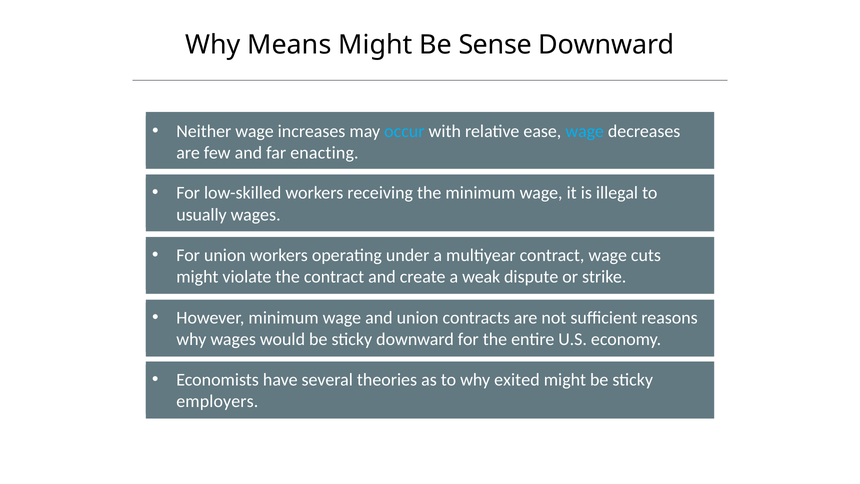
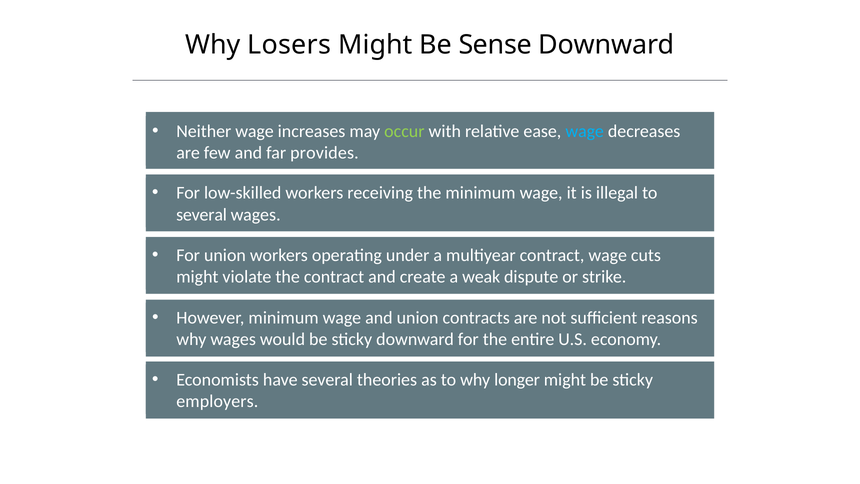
Means: Means -> Losers
occur colour: light blue -> light green
enacting: enacting -> provides
usually at (201, 214): usually -> several
exited: exited -> longer
